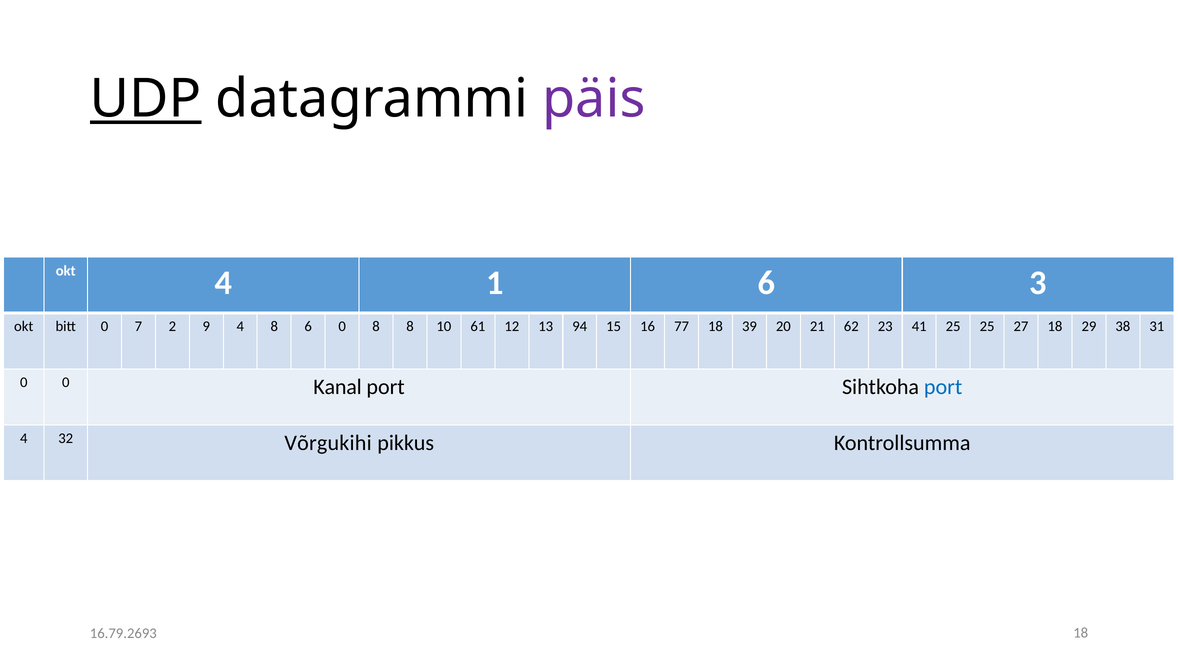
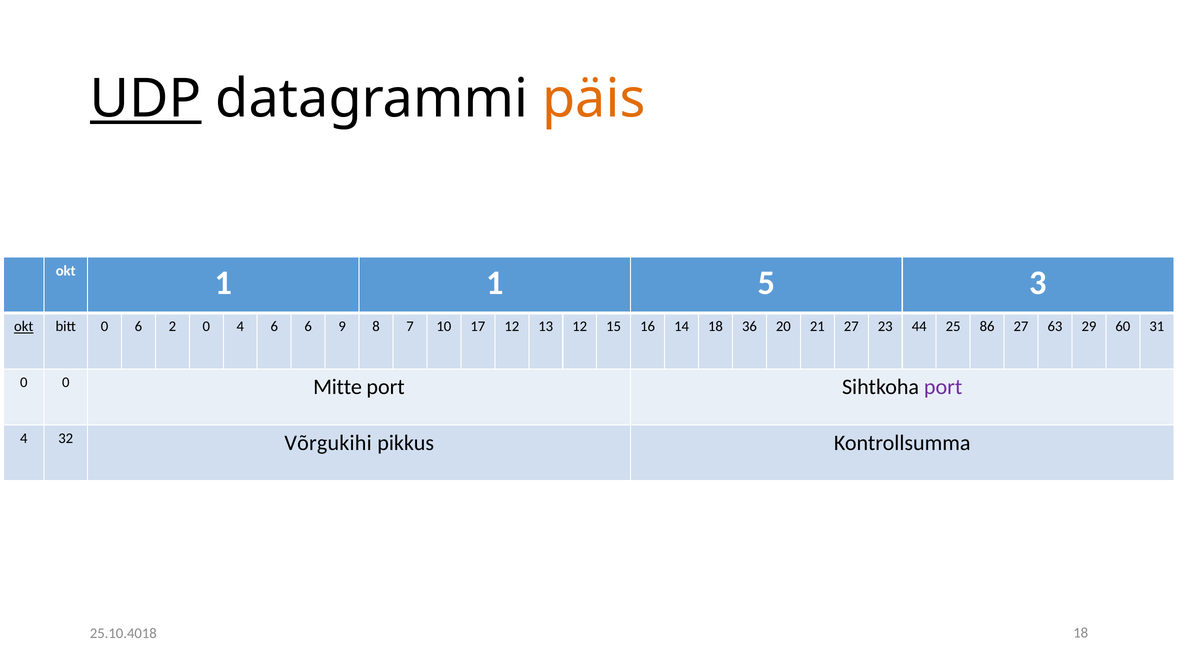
päis colour: purple -> orange
okt 4: 4 -> 1
1 6: 6 -> 5
okt at (24, 326) underline: none -> present
0 7: 7 -> 6
2 9: 9 -> 0
4 8: 8 -> 6
6 0: 0 -> 9
8 8: 8 -> 7
61: 61 -> 17
13 94: 94 -> 12
77: 77 -> 14
39: 39 -> 36
21 62: 62 -> 27
41: 41 -> 44
25 25: 25 -> 86
27 18: 18 -> 63
38: 38 -> 60
Kanal: Kanal -> Mitte
port at (943, 387) colour: blue -> purple
16.79.2693: 16.79.2693 -> 25.10.4018
